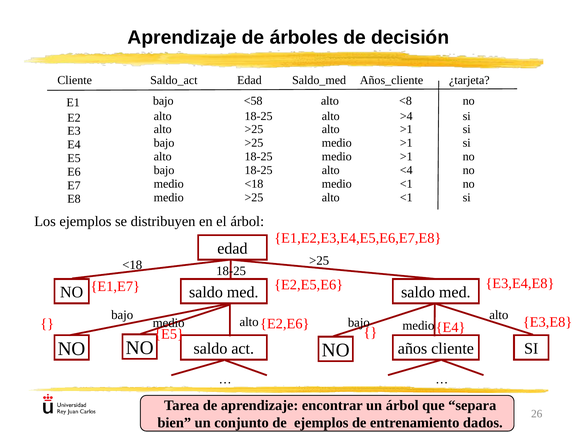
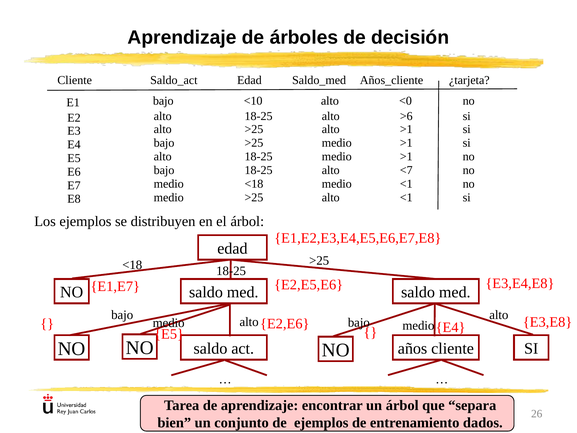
<58: <58 -> <10
<8: <8 -> <0
>4: >4 -> >6
<4: <4 -> <7
